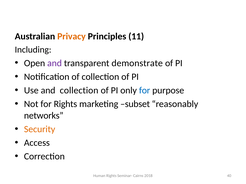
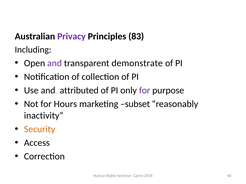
Privacy colour: orange -> purple
11: 11 -> 83
and collection: collection -> attributed
for at (145, 91) colour: blue -> purple
for Rights: Rights -> Hours
networks: networks -> inactivity
